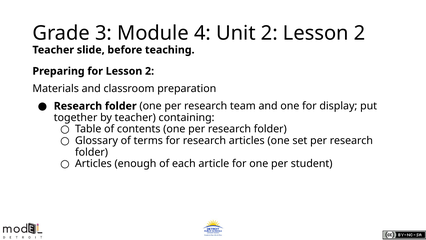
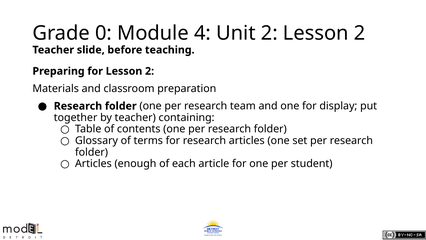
3: 3 -> 0
